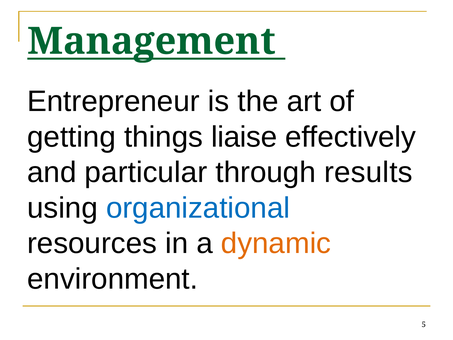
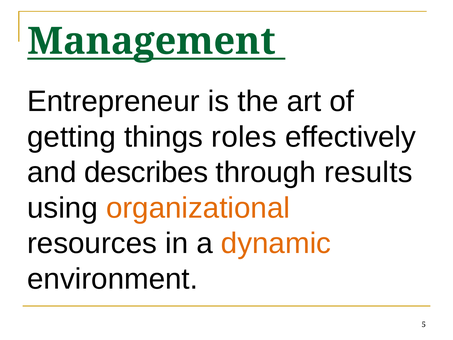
liaise: liaise -> roles
particular: particular -> describes
organizational colour: blue -> orange
